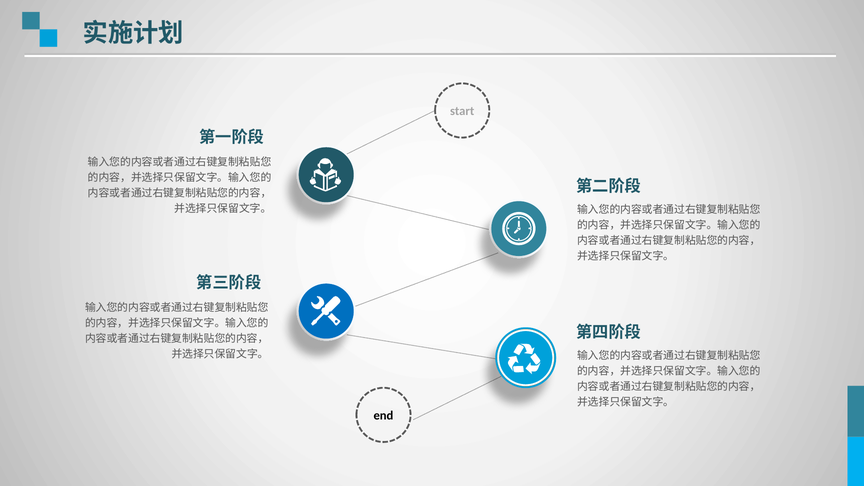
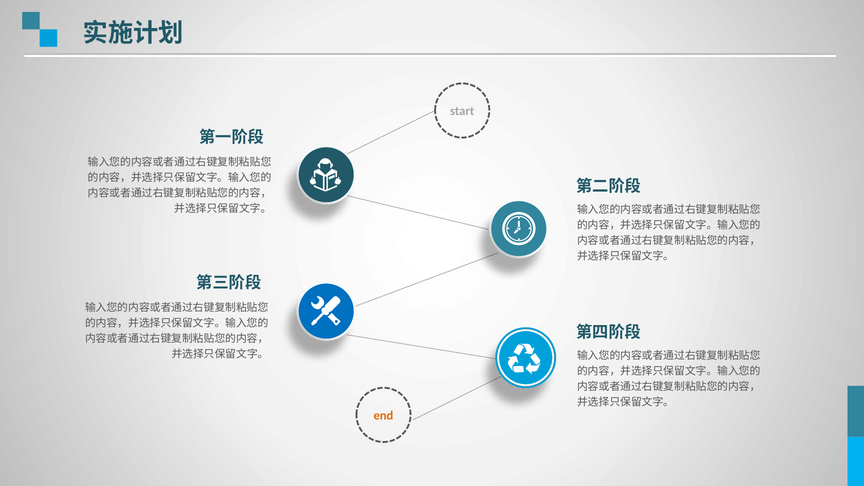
end colour: black -> orange
